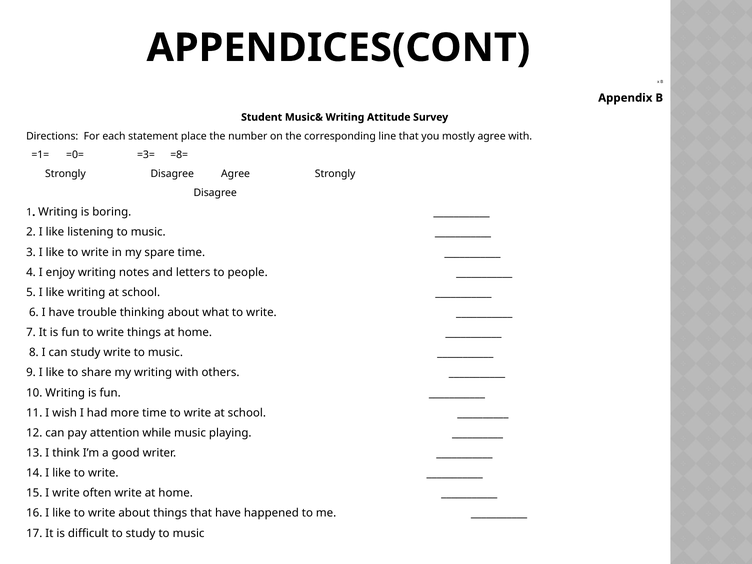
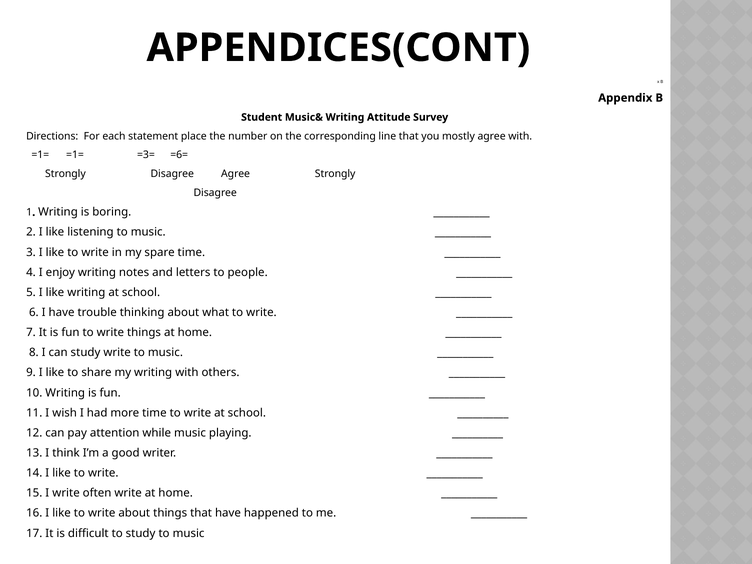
=1= =0=: =0= -> =1=
=8=: =8= -> =6=
